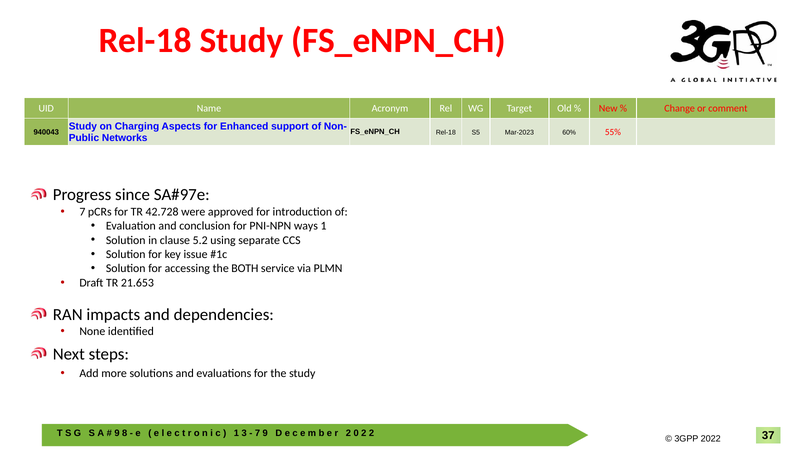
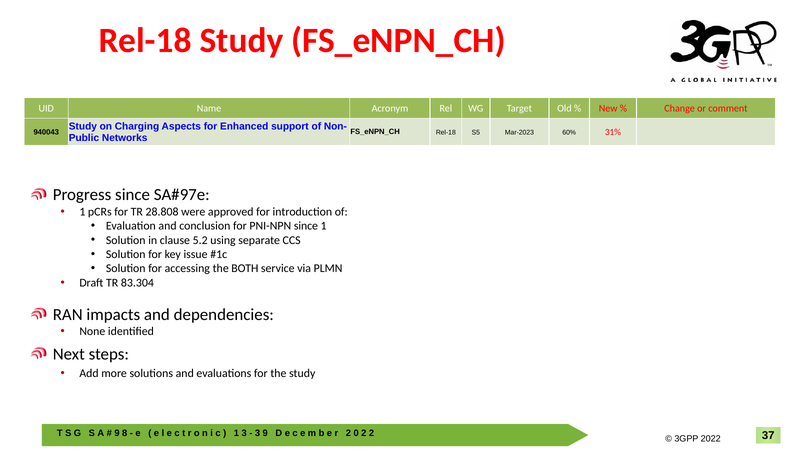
55%: 55% -> 31%
7 at (82, 212): 7 -> 1
42.728: 42.728 -> 28.808
PNI-NPN ways: ways -> since
21.653: 21.653 -> 83.304
7 at (257, 433): 7 -> 3
